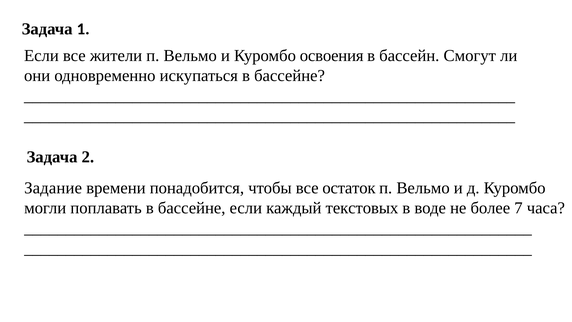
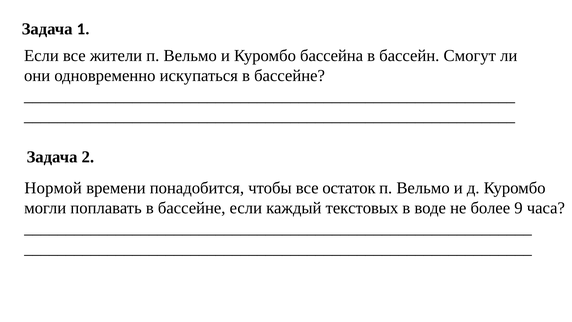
освоения: освоения -> бассейна
Задание: Задание -> Нормой
7: 7 -> 9
